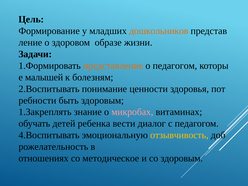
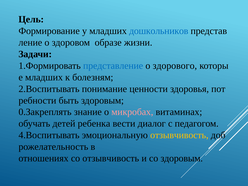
дошкольников colour: orange -> blue
представление colour: orange -> blue
о педагогом: педагогом -> здорового
малышей at (44, 77): малышей -> младших
1.Закреплять: 1.Закреплять -> 0.Закреплять
со методическое: методическое -> отзывчивость
